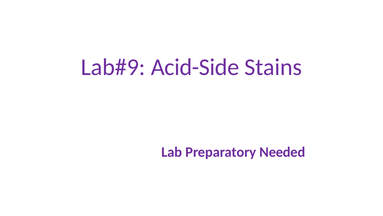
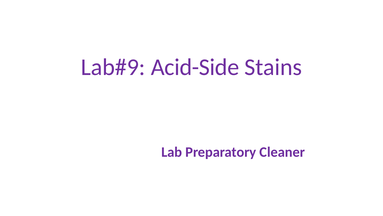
Needed: Needed -> Cleaner
